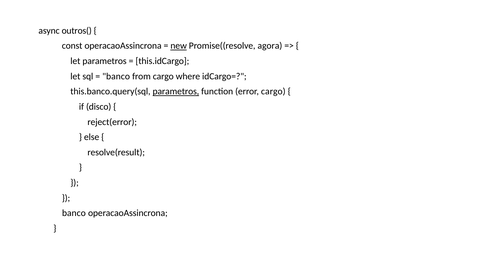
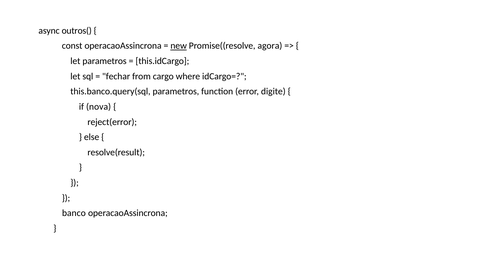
banco at (116, 76): banco -> fechar
parametros at (176, 91) underline: present -> none
error cargo: cargo -> digite
disco: disco -> nova
